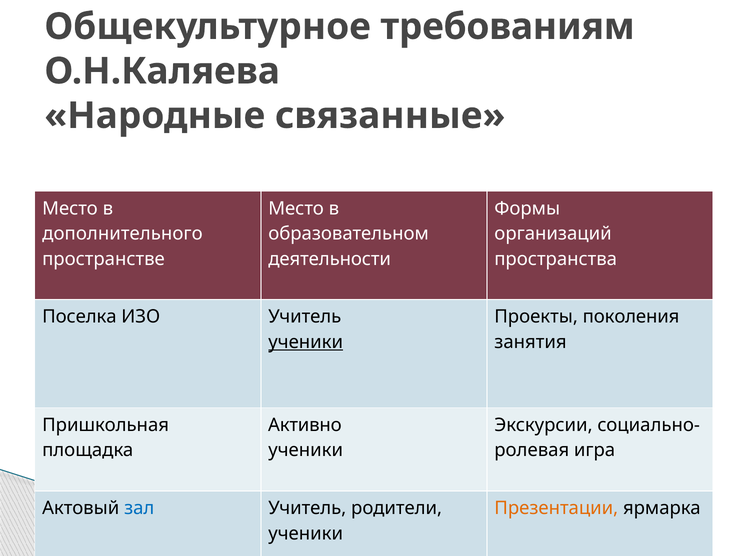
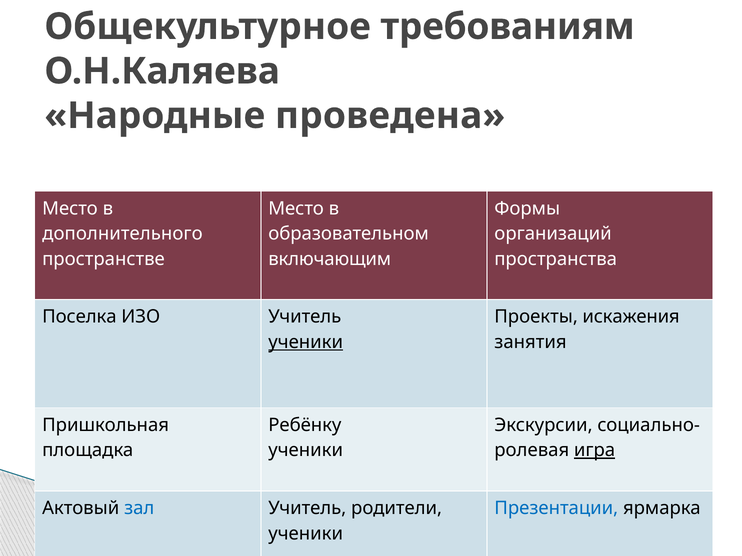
связанные: связанные -> проведена
деятельности: деятельности -> включающим
поколения: поколения -> искажения
Активно: Активно -> Ребёнку
игра underline: none -> present
Презентации colour: orange -> blue
